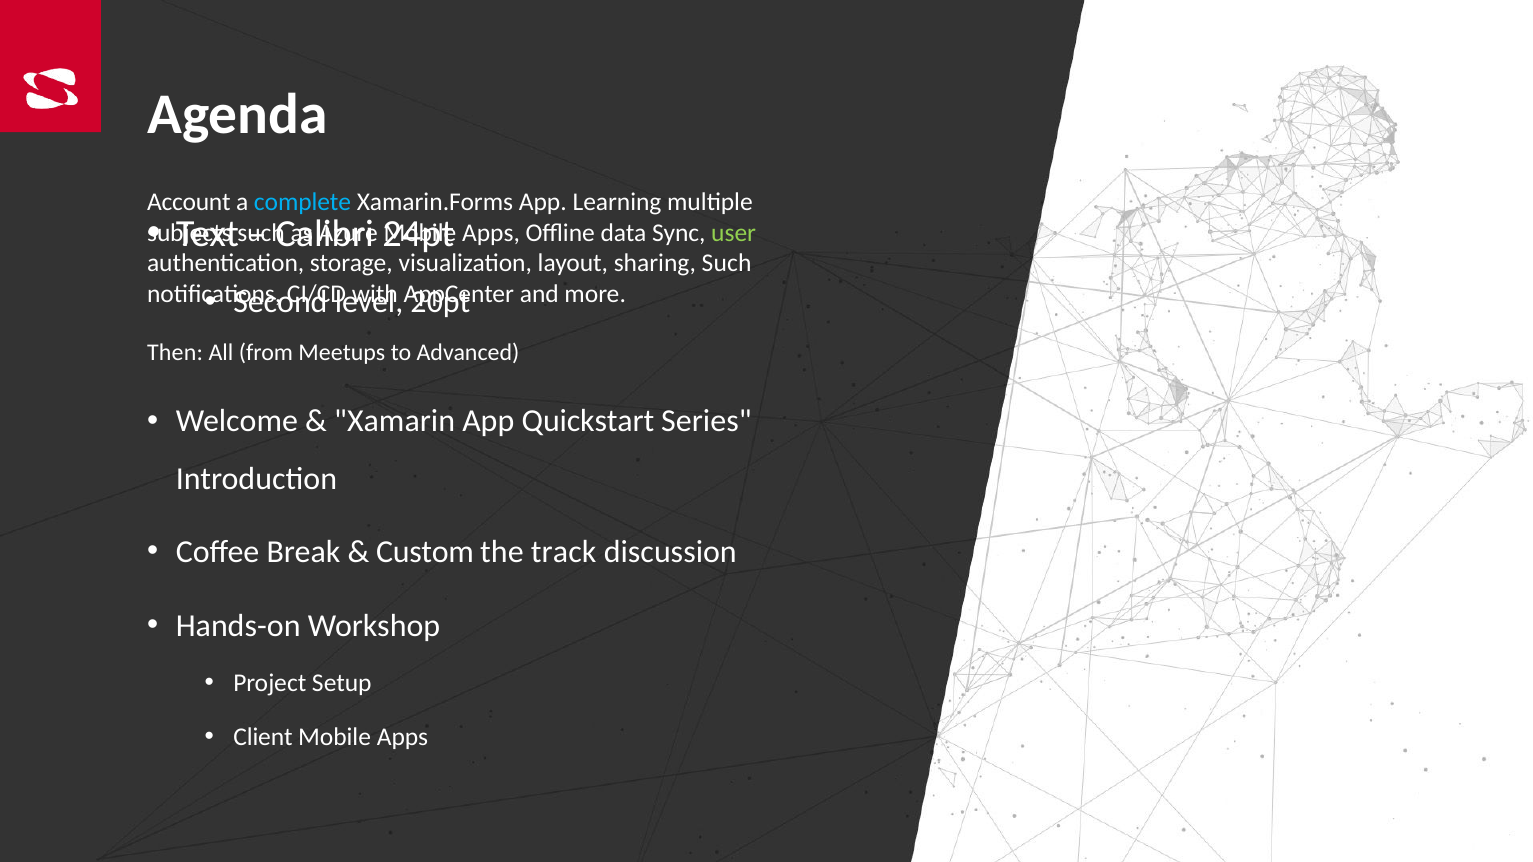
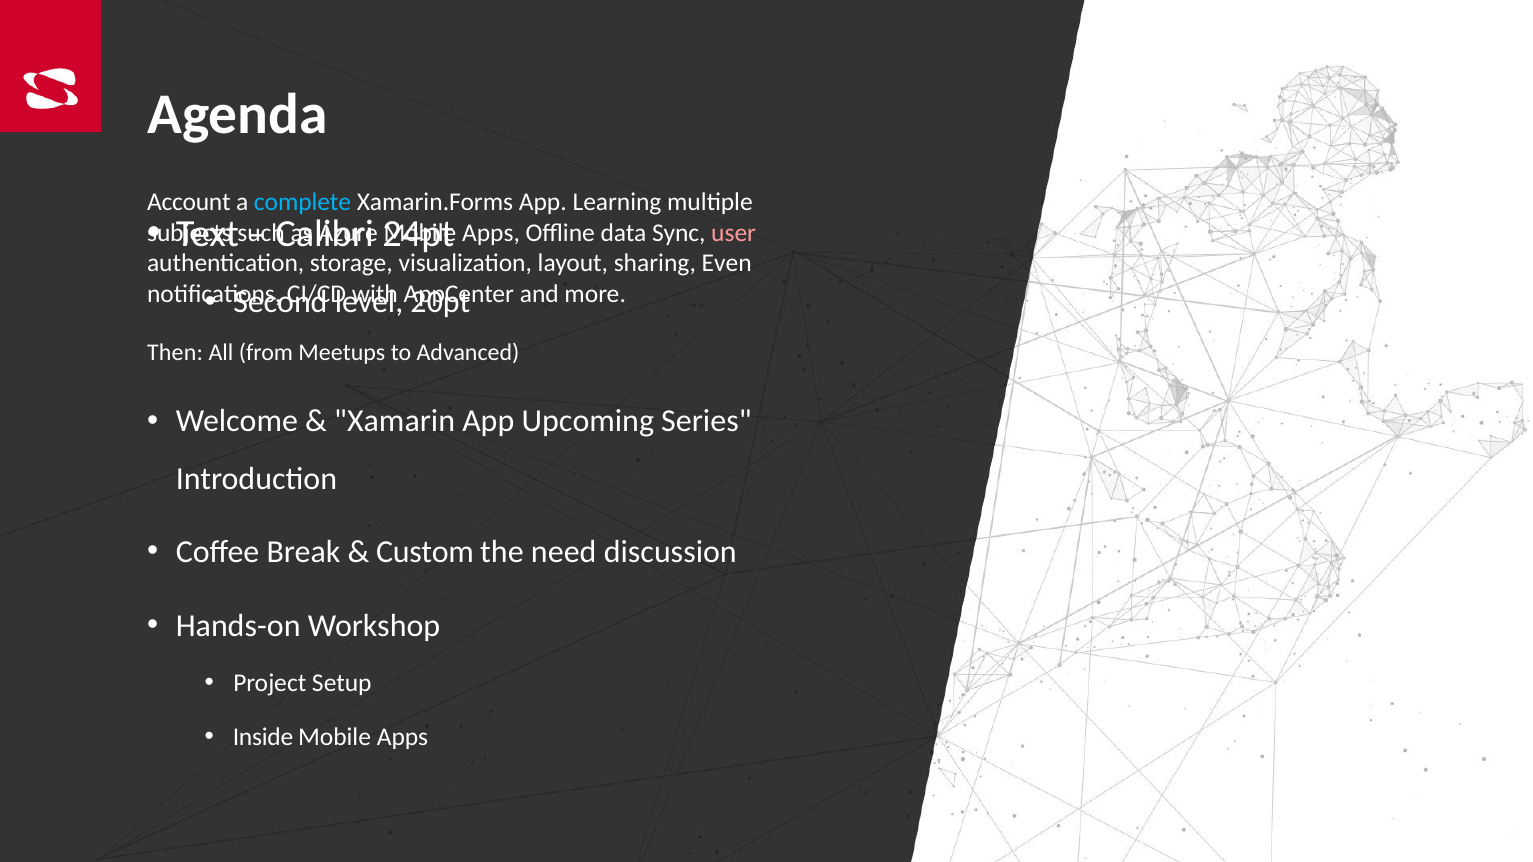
user colour: light green -> pink
sharing Such: Such -> Even
Quickstart: Quickstart -> Upcoming
track: track -> need
Client: Client -> Inside
